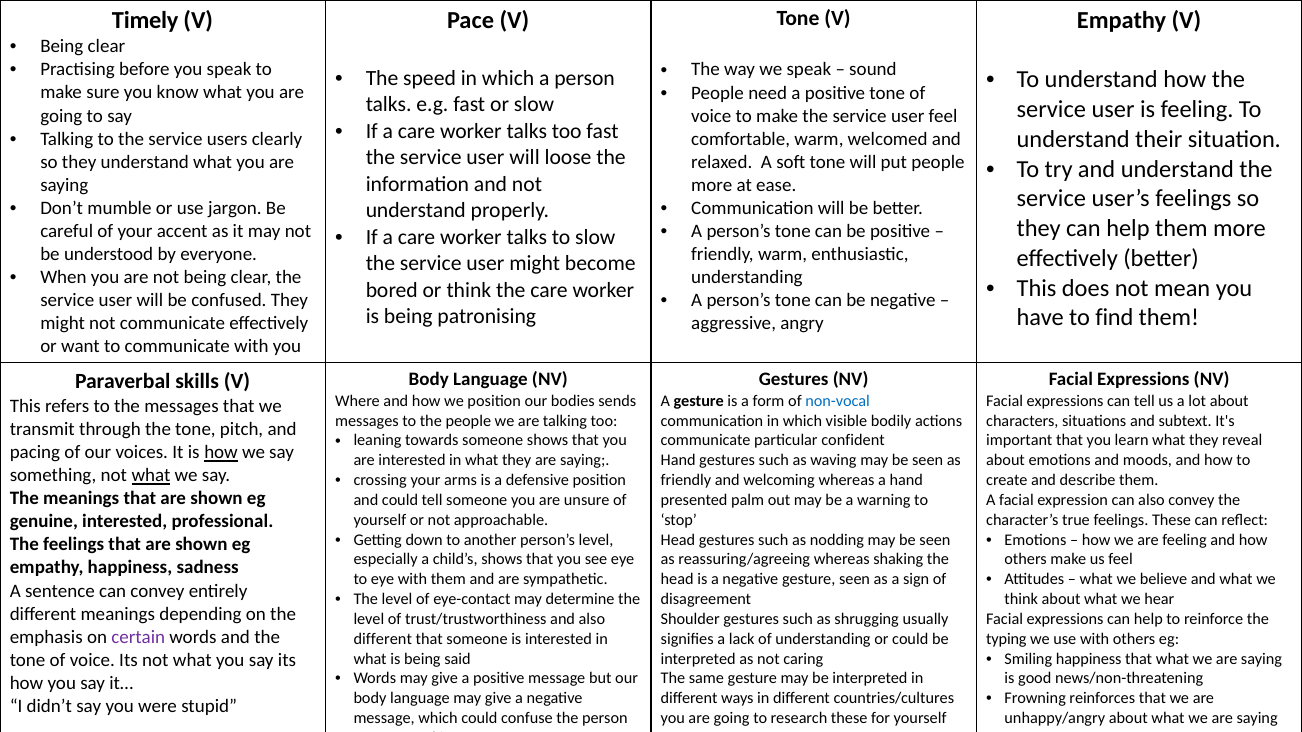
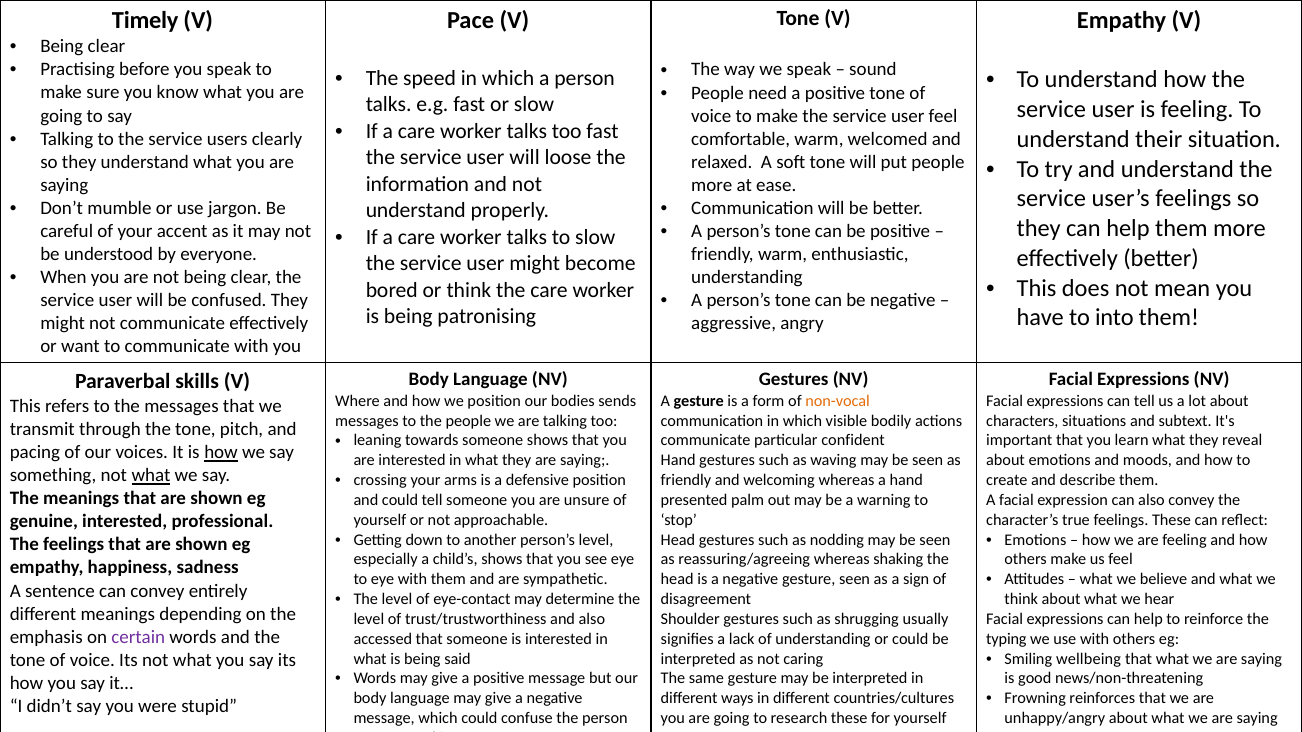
find: find -> into
non-vocal colour: blue -> orange
different at (383, 639): different -> accessed
Smiling happiness: happiness -> wellbeing
